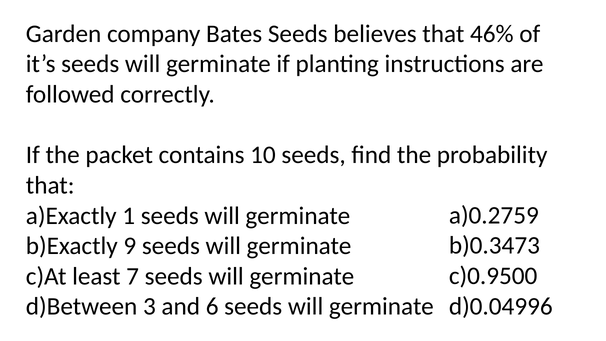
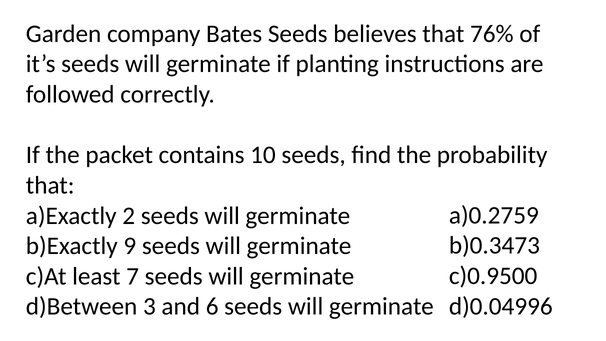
46%: 46% -> 76%
1: 1 -> 2
